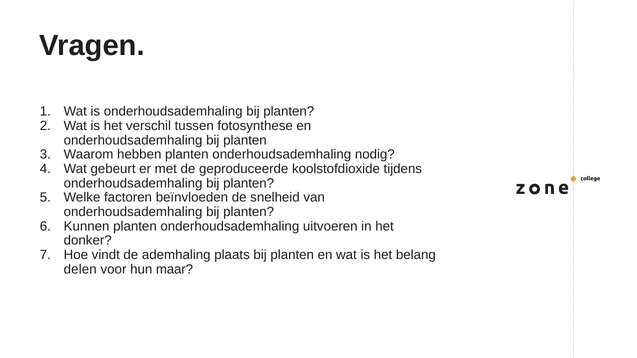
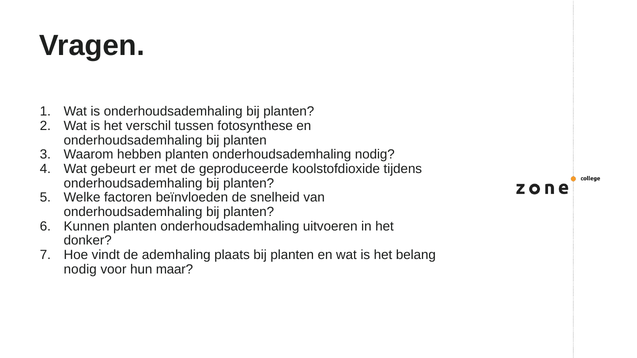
delen at (80, 270): delen -> nodig
